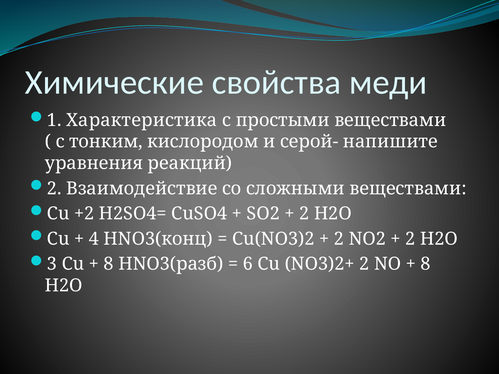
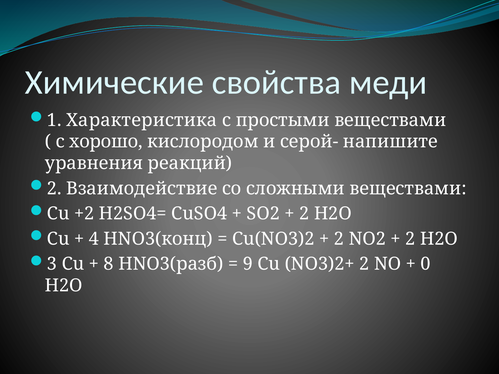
тонким: тонким -> хорошо
6: 6 -> 9
8 at (426, 264): 8 -> 0
